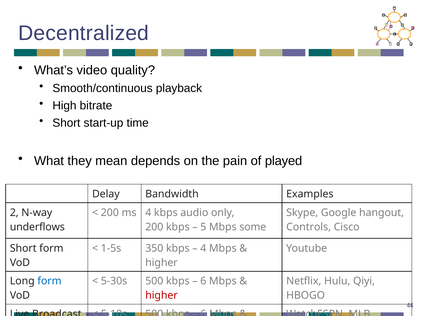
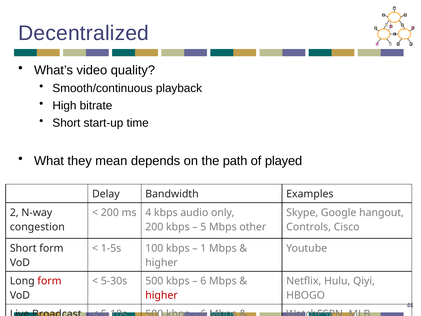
pain: pain -> path
underflows: underflows -> congestion
some: some -> other
350: 350 -> 100
4 at (203, 248): 4 -> 1
form at (49, 281) colour: blue -> red
